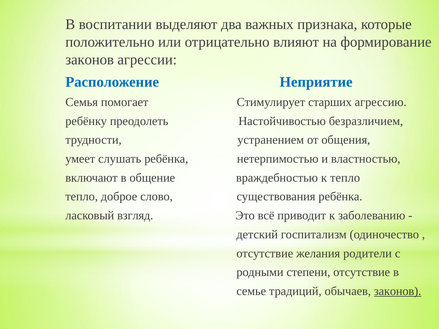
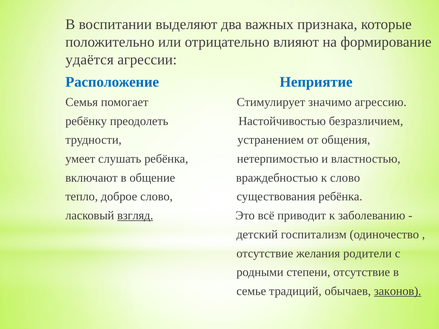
законов at (90, 60): законов -> удаётся
старших: старших -> значимо
к тепло: тепло -> слово
взгляд underline: none -> present
